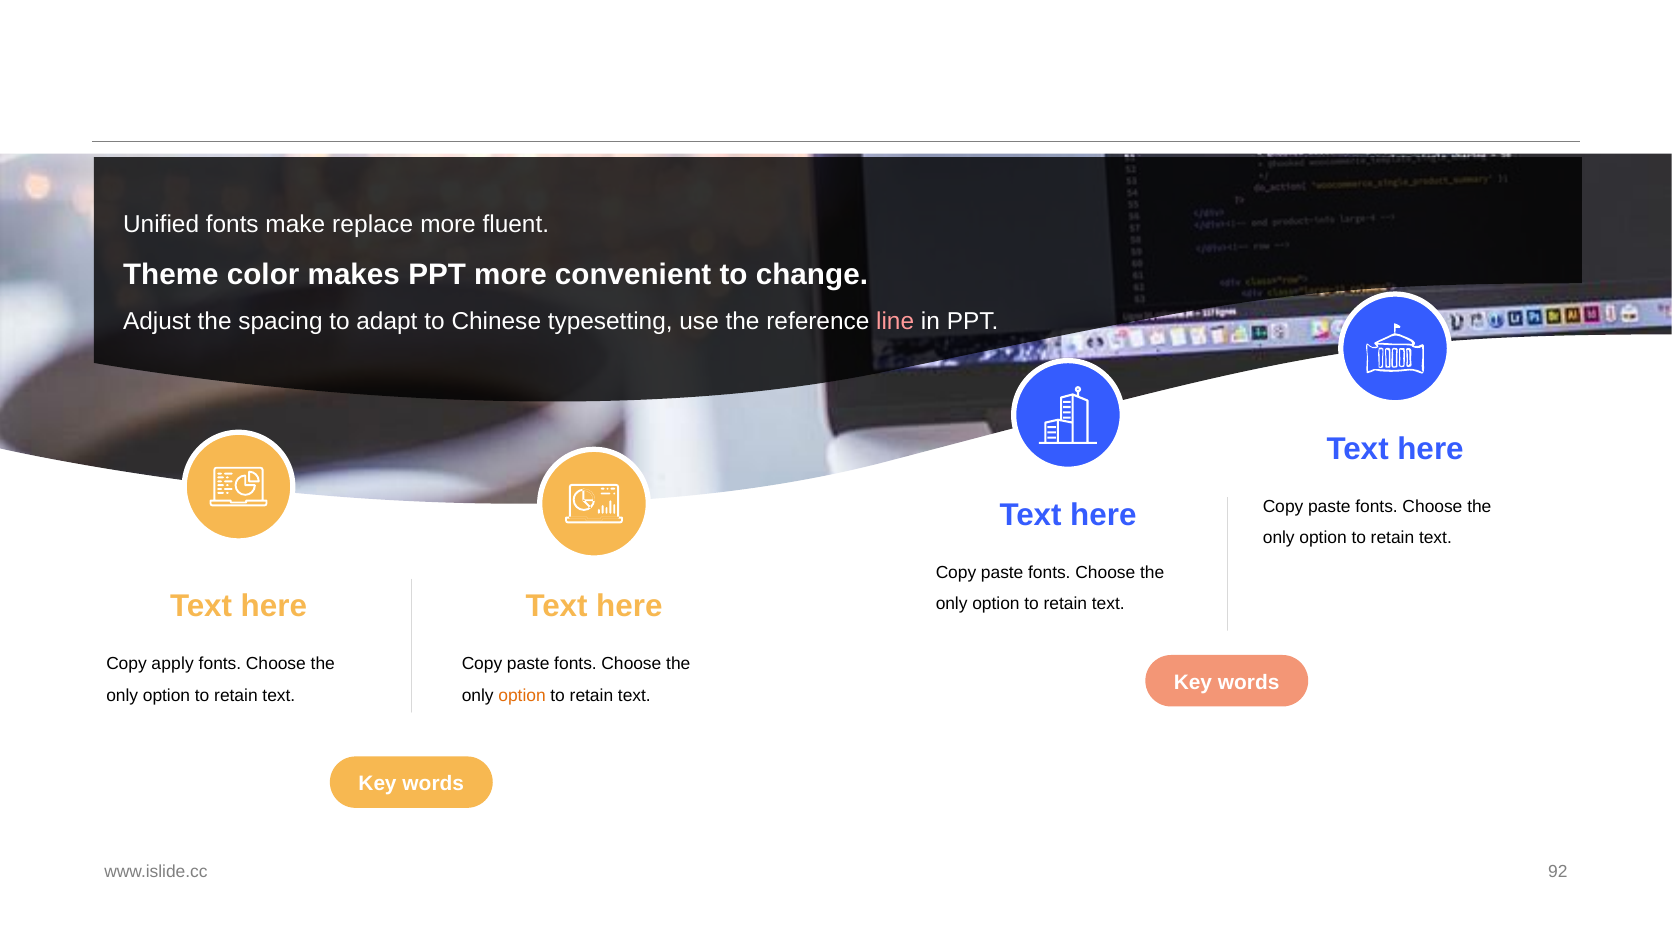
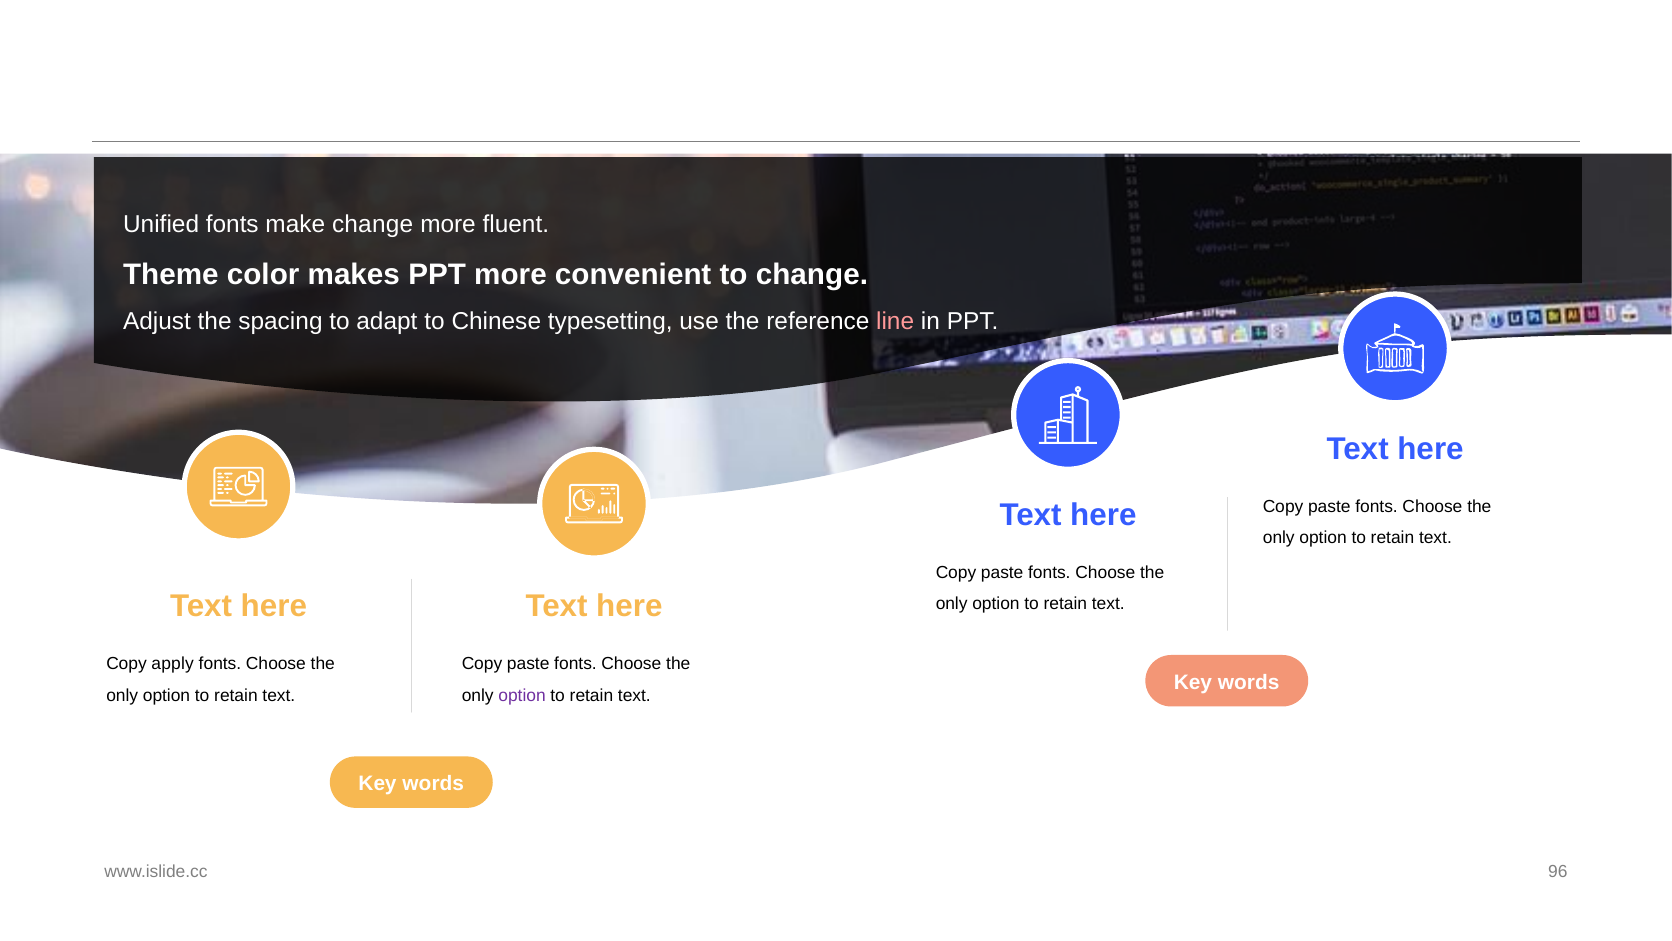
make replace: replace -> change
option at (522, 695) colour: orange -> purple
92: 92 -> 96
